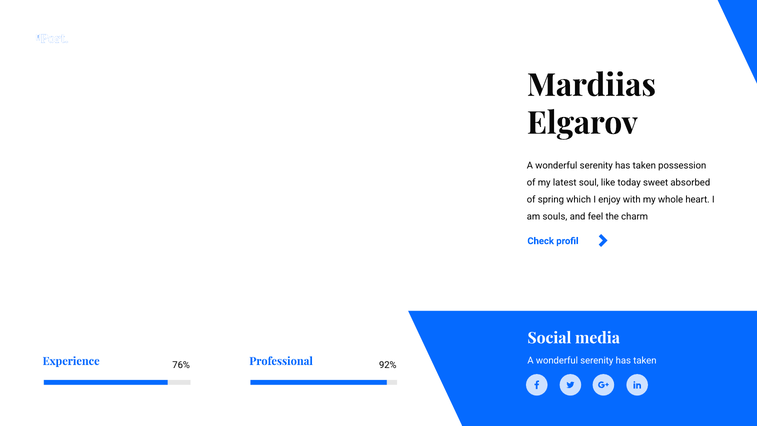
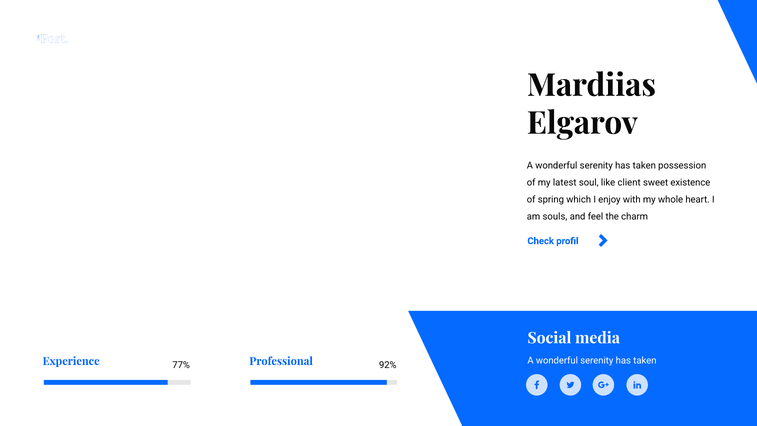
today: today -> client
absorbed: absorbed -> existence
76%: 76% -> 77%
